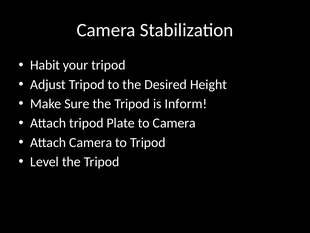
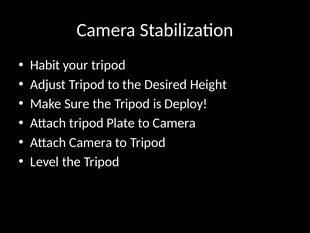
Inform: Inform -> Deploy
